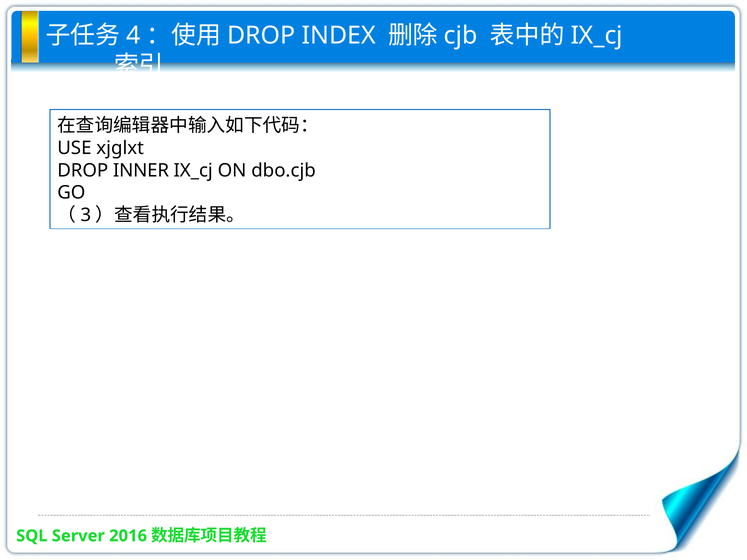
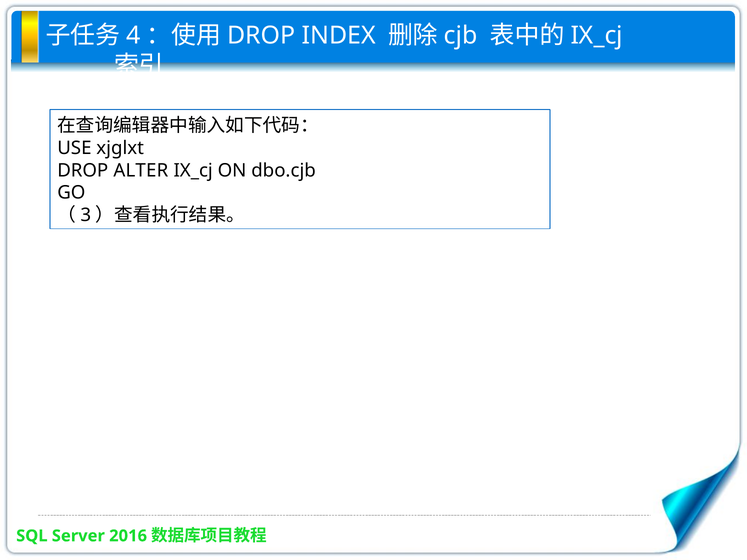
INNER: INNER -> ALTER
